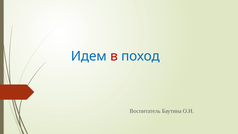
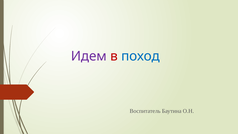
Идем colour: blue -> purple
